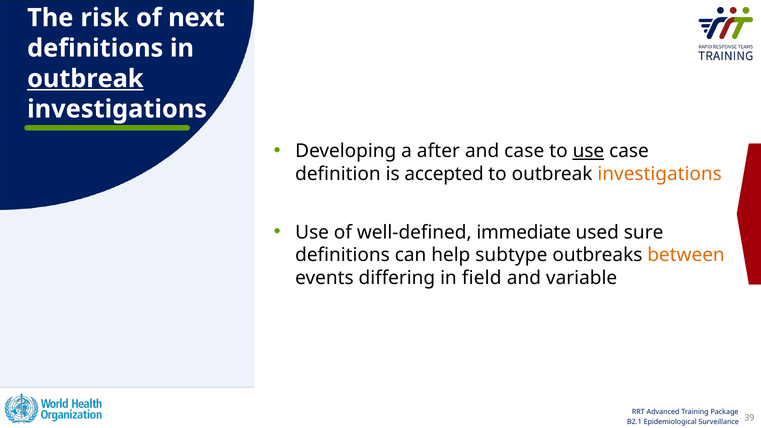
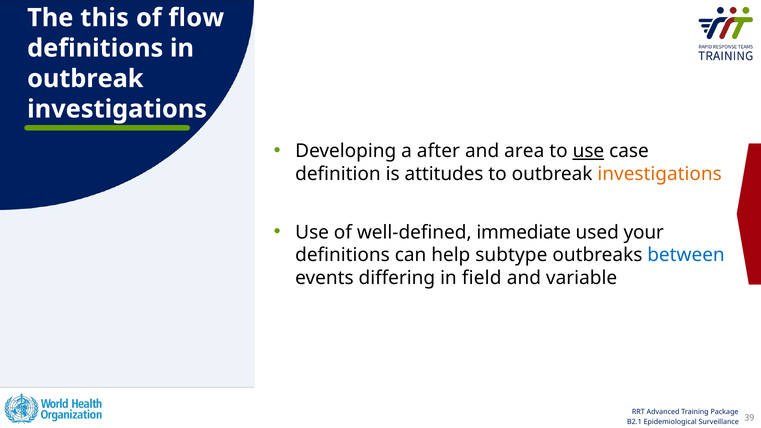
risk: risk -> this
next: next -> flow
outbreak at (85, 79) underline: present -> none
and case: case -> area
accepted: accepted -> attitudes
sure: sure -> your
between colour: orange -> blue
